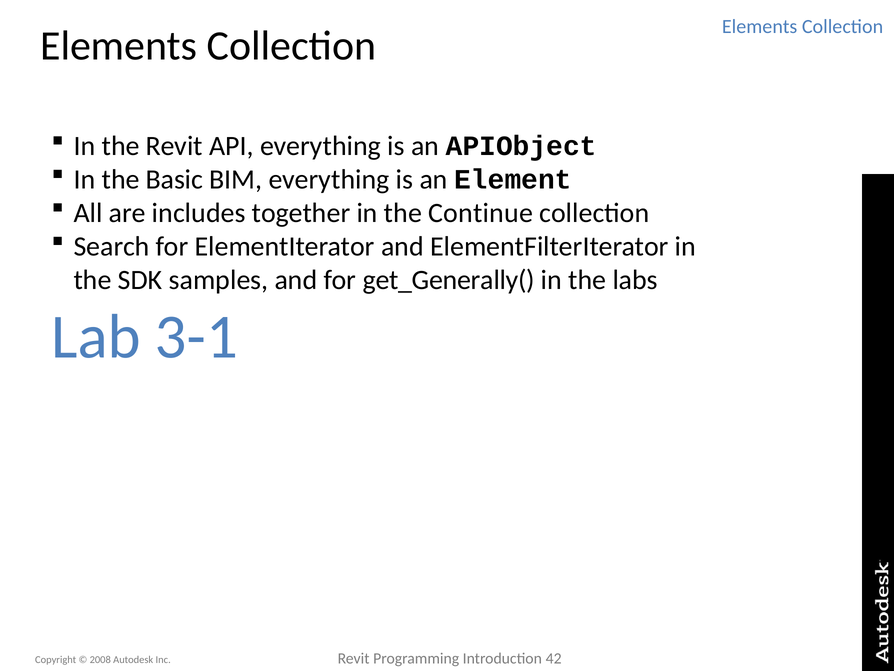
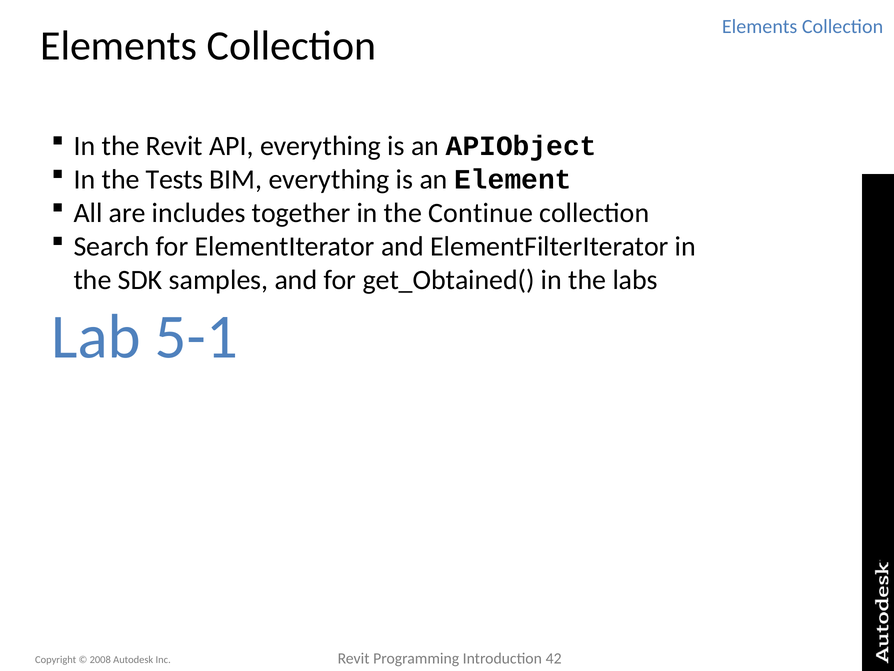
Basic: Basic -> Tests
get_Generally(: get_Generally( -> get_Obtained(
3-1: 3-1 -> 5-1
